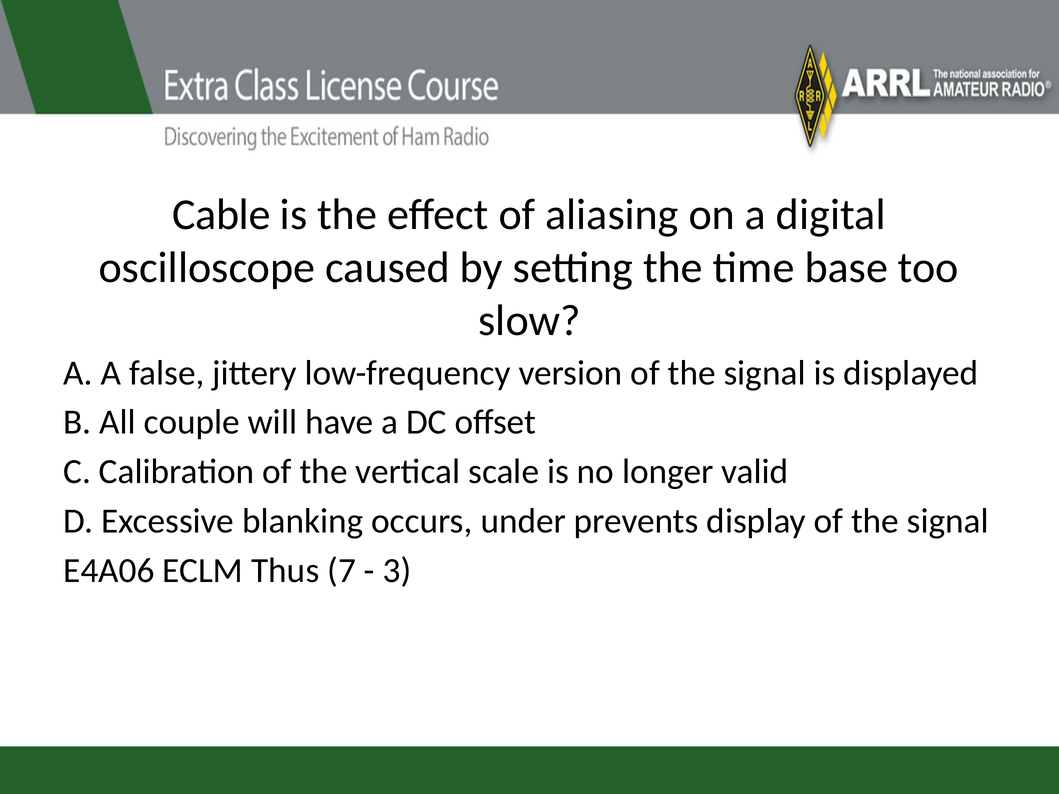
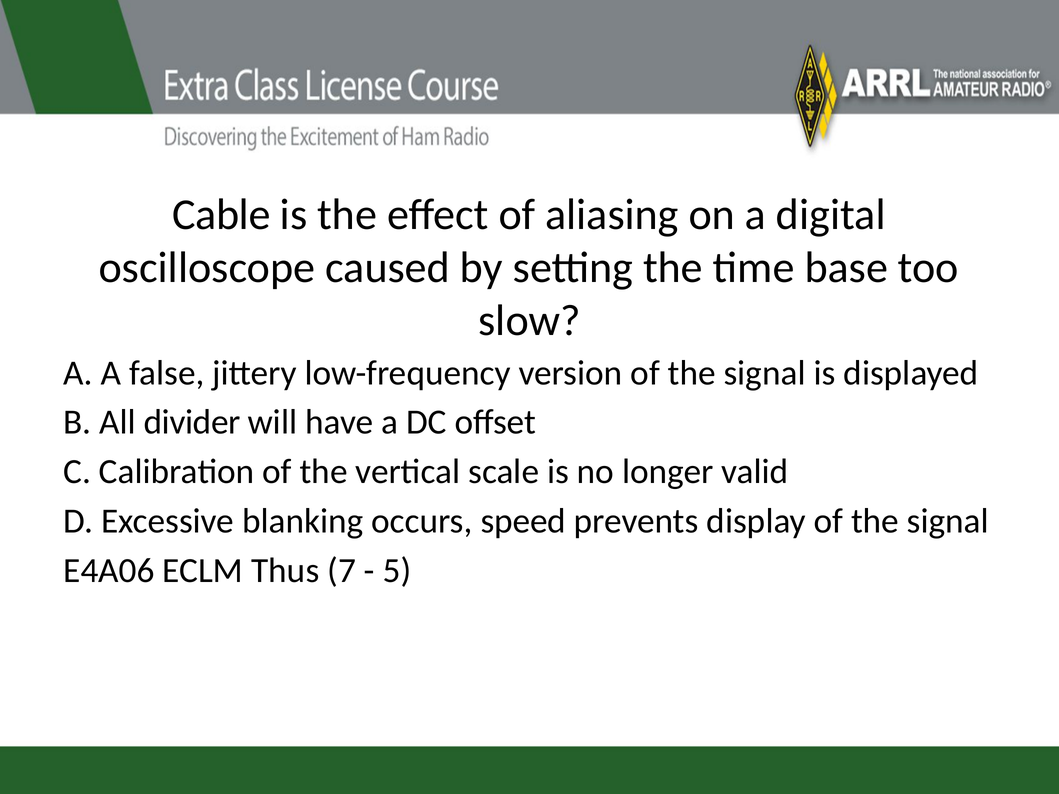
couple: couple -> divider
under: under -> speed
3: 3 -> 5
